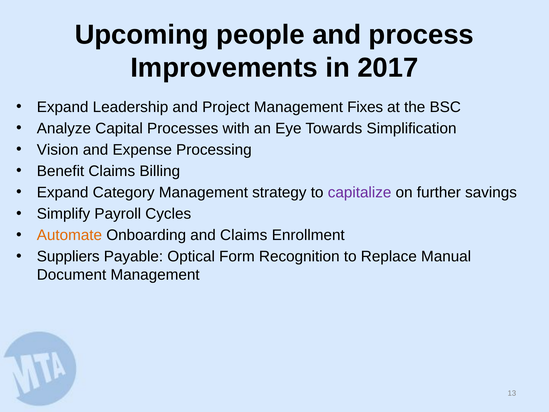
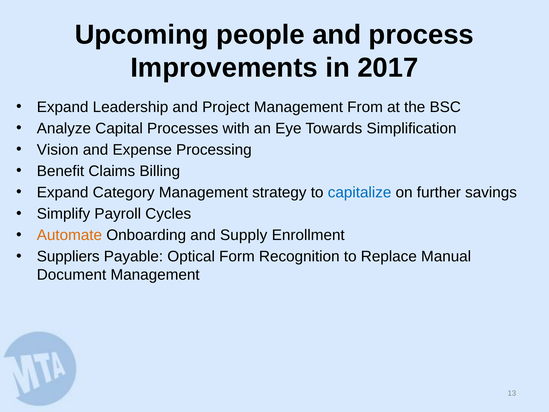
Fixes: Fixes -> From
capitalize colour: purple -> blue
and Claims: Claims -> Supply
